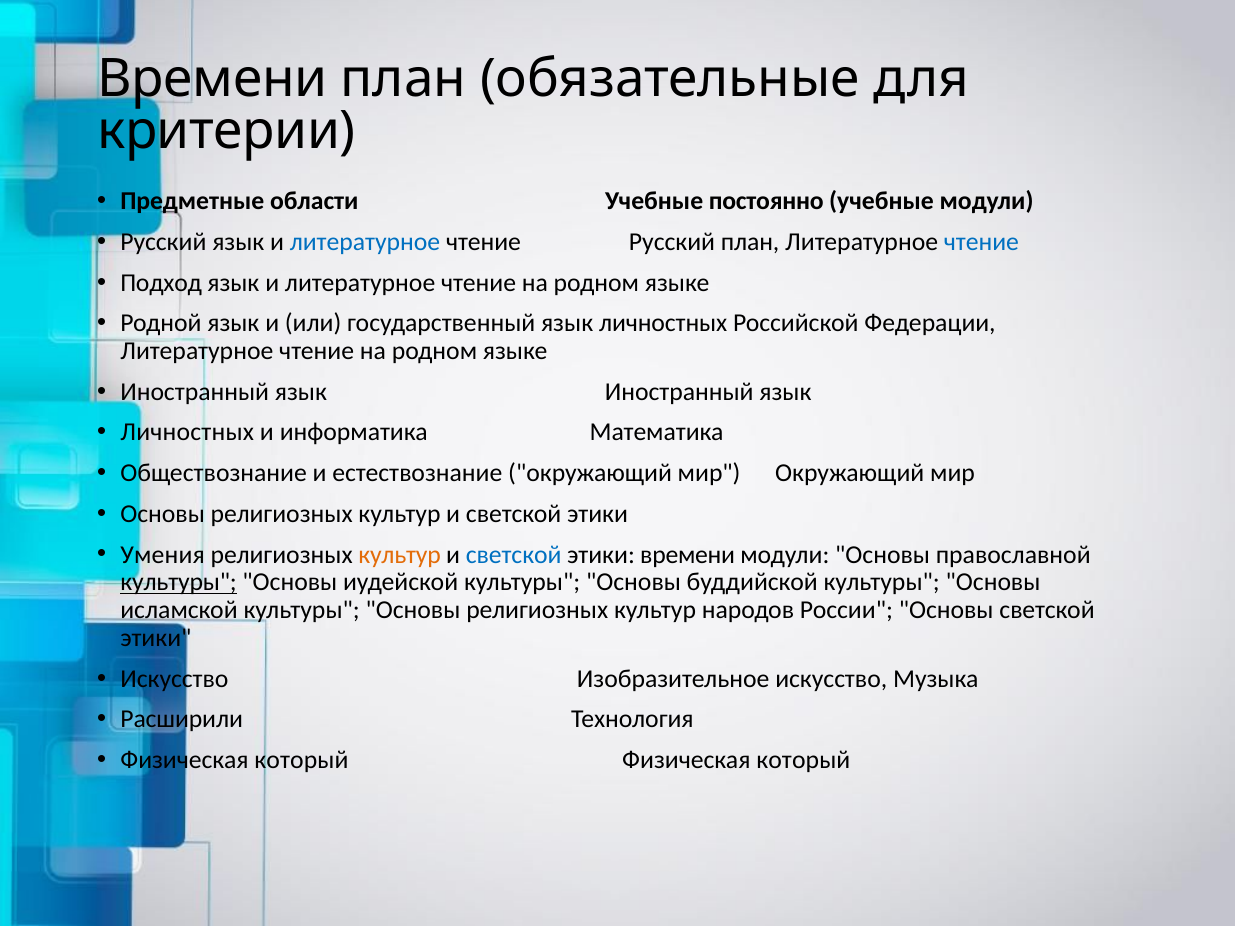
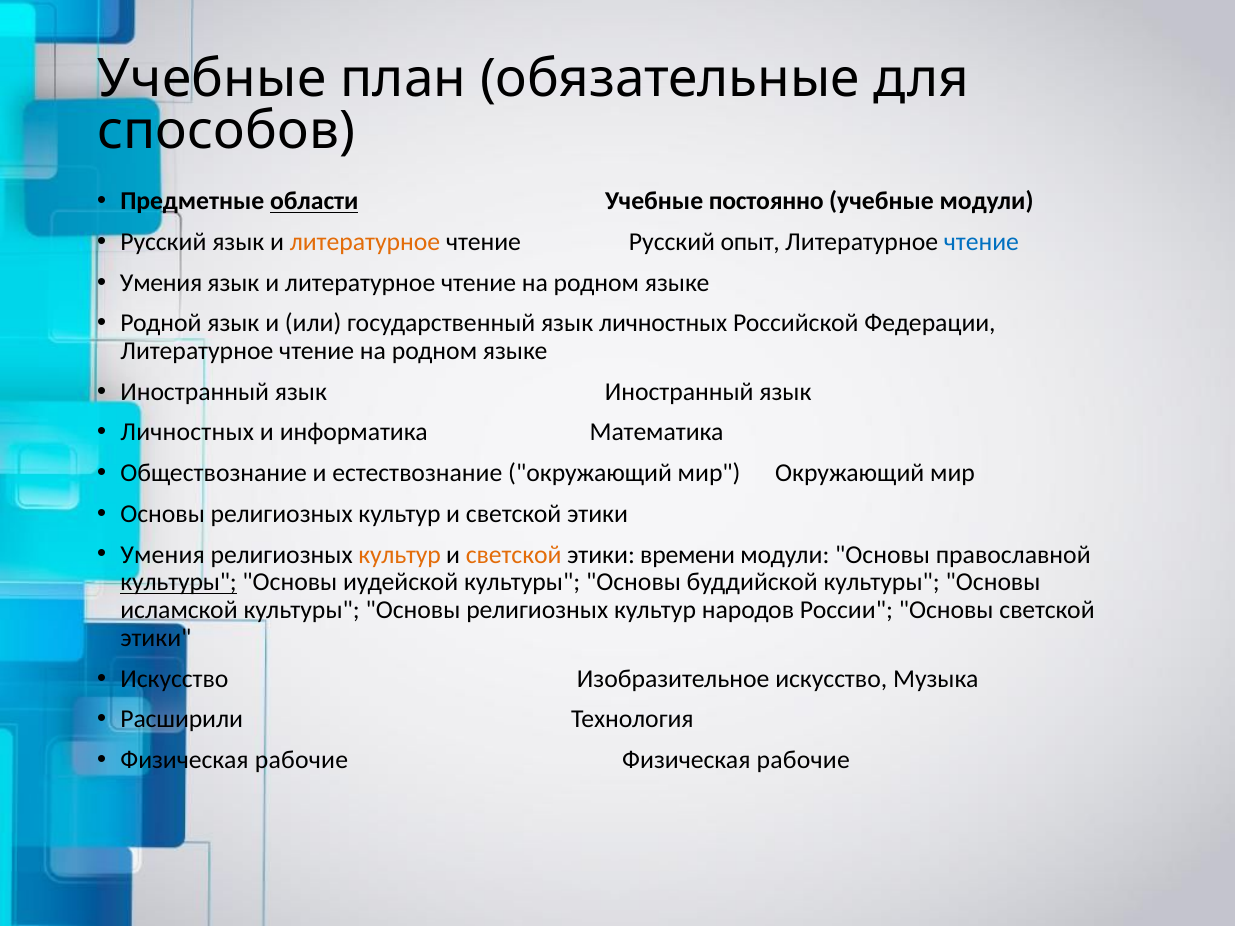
Времени at (212, 79): Времени -> Учебные
критерии: критерии -> способов
области underline: none -> present
литературное at (365, 242) colour: blue -> orange
Русский план: план -> опыт
Подход at (161, 283): Подход -> Умения
светской at (514, 555) colour: blue -> orange
который at (301, 760): который -> рабочие
который at (803, 760): который -> рабочие
